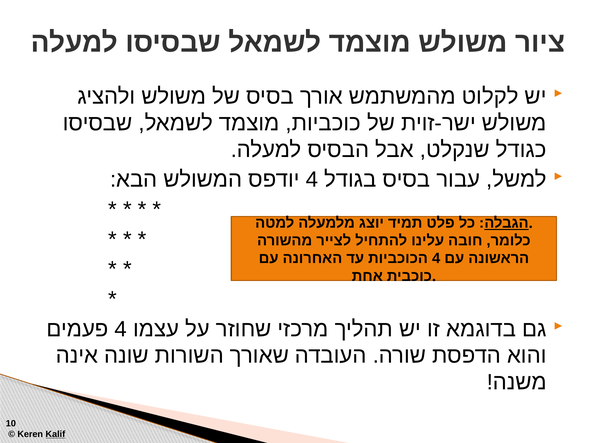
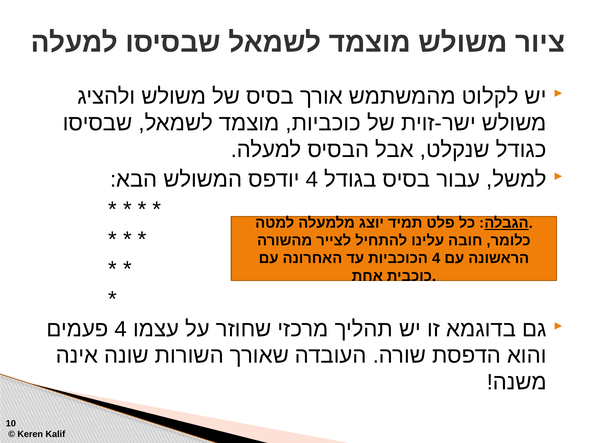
Kalif underline: present -> none
